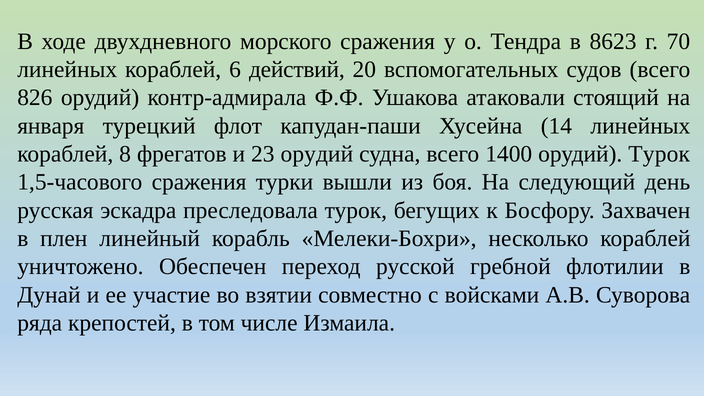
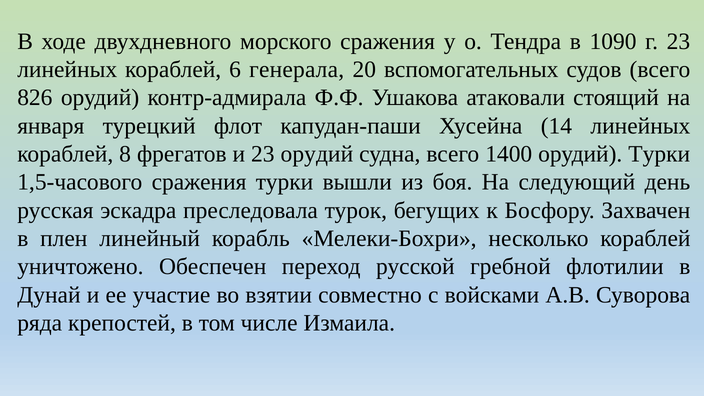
8623: 8623 -> 1090
г 70: 70 -> 23
действий: действий -> генерала
орудий Турок: Турок -> Турки
